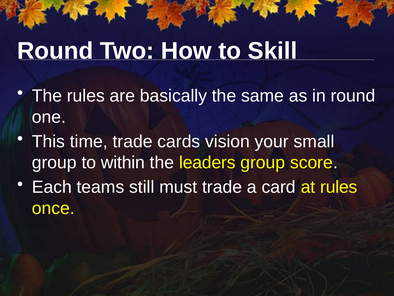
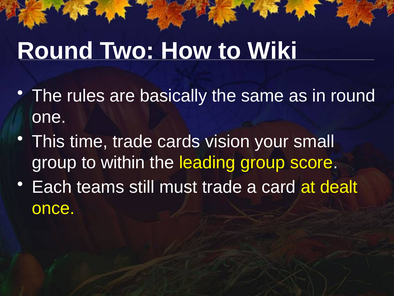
Skill: Skill -> Wiki
leaders: leaders -> leading
at rules: rules -> dealt
